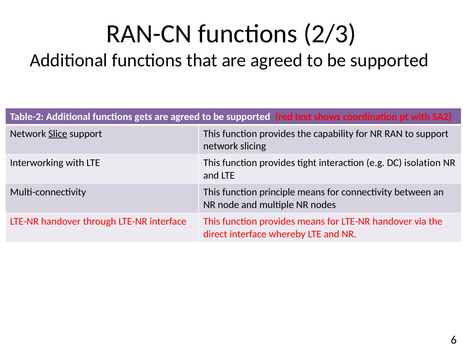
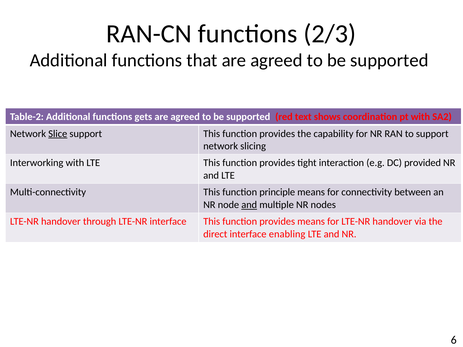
isolation: isolation -> provided
and at (249, 205) underline: none -> present
whereby: whereby -> enabling
